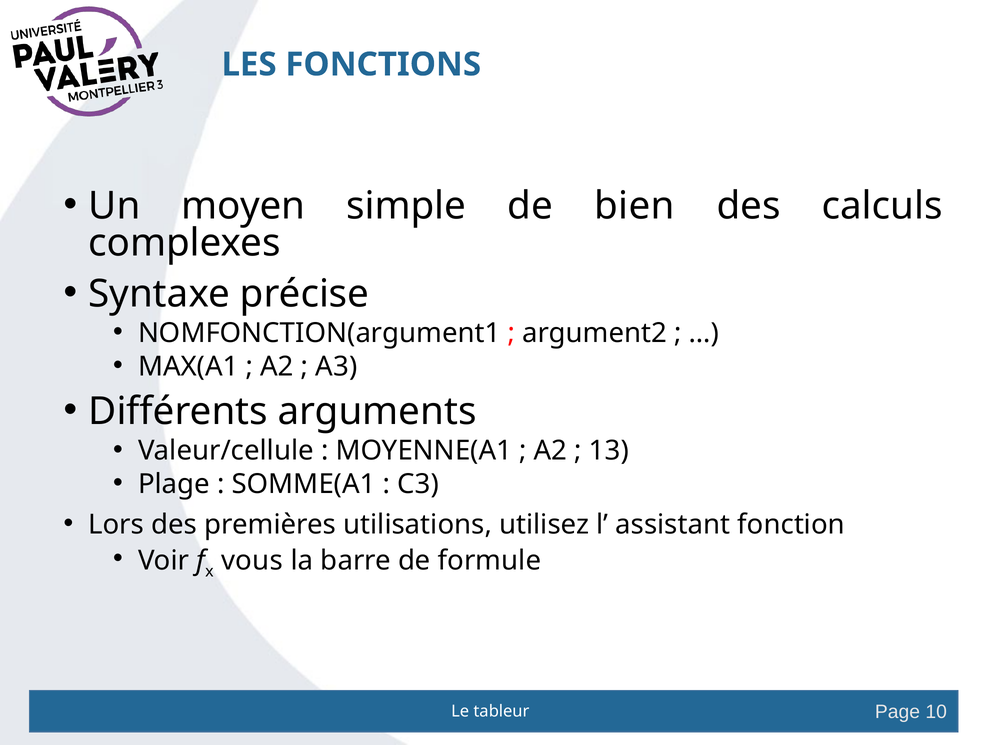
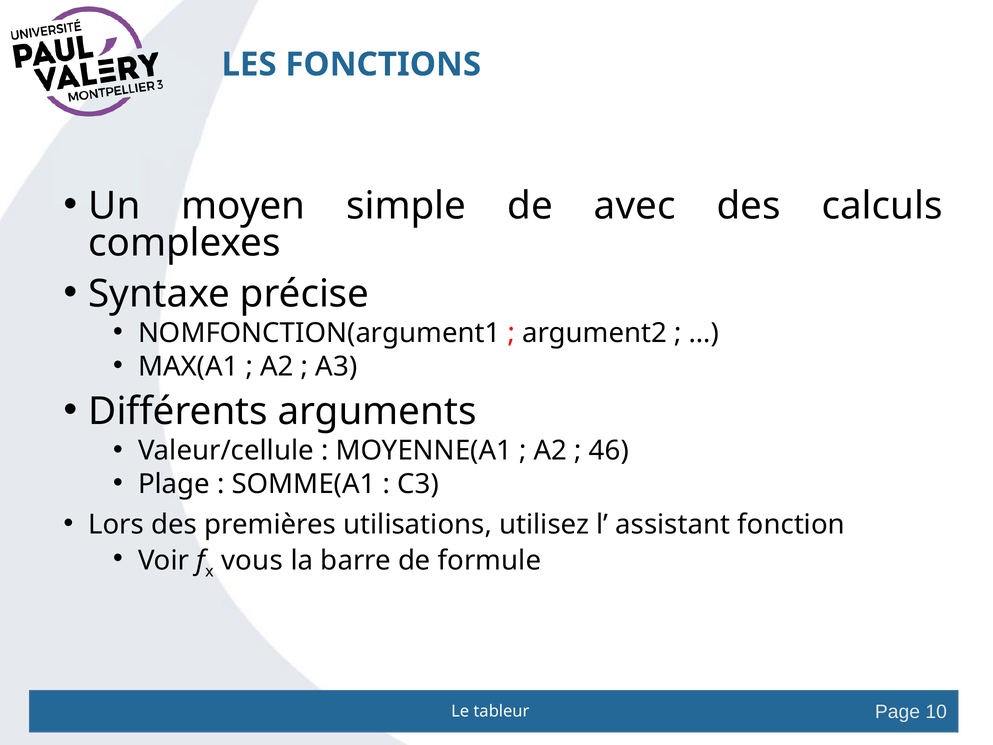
bien: bien -> avec
13: 13 -> 46
